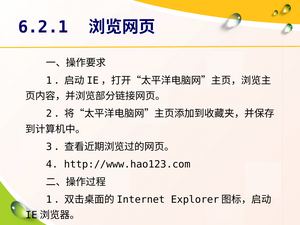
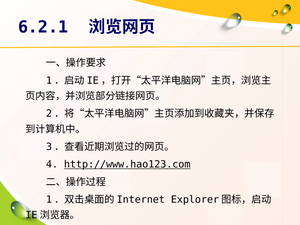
http://www.hao123.com underline: none -> present
